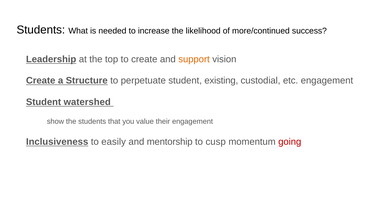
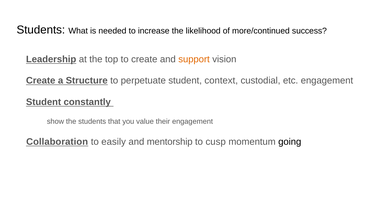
existing: existing -> context
watershed: watershed -> constantly
Inclusiveness: Inclusiveness -> Collaboration
going colour: red -> black
